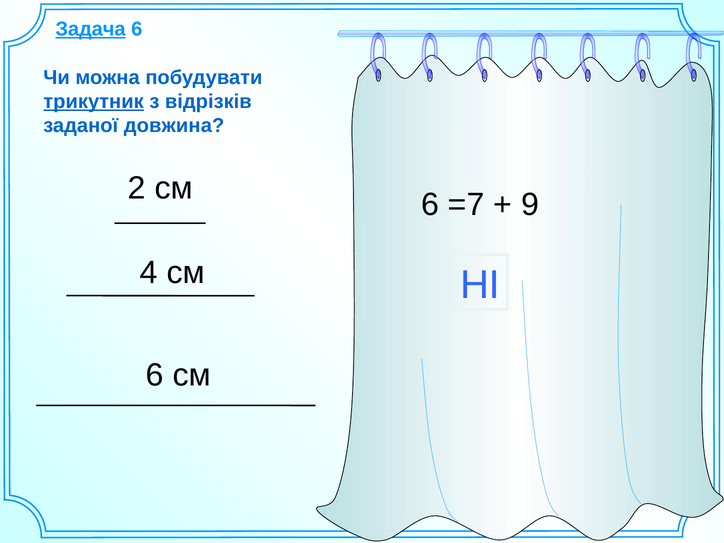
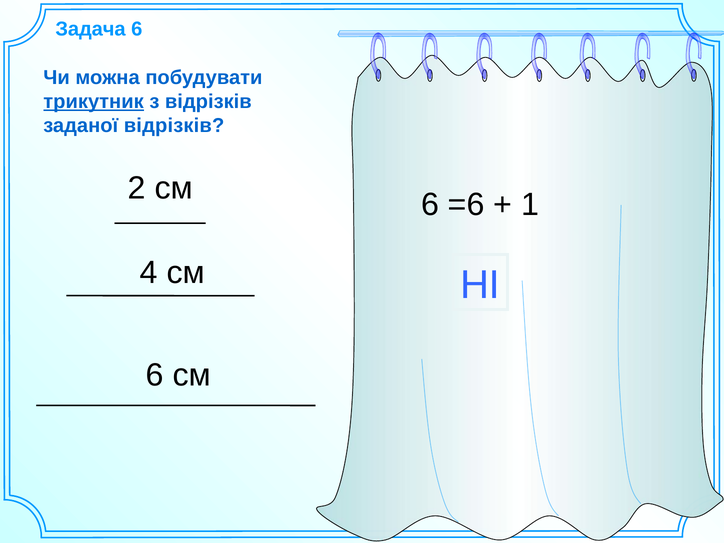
Задача underline: present -> none
заданої довжина: довжина -> відрізків
=7: =7 -> =6
9: 9 -> 1
